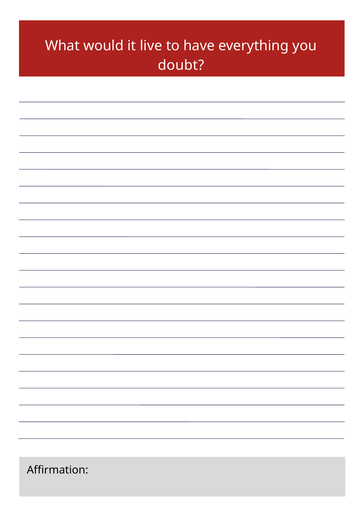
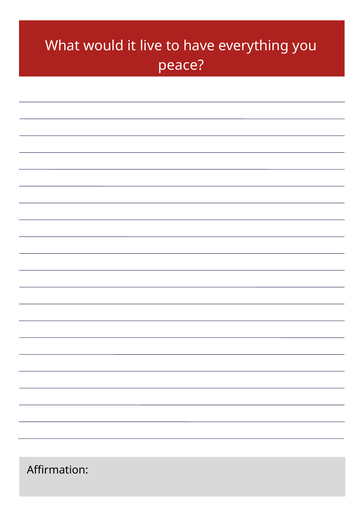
doubt: doubt -> peace
